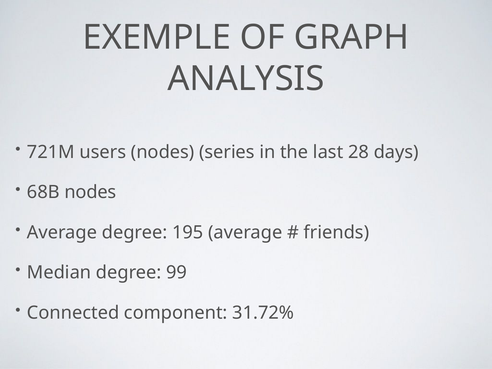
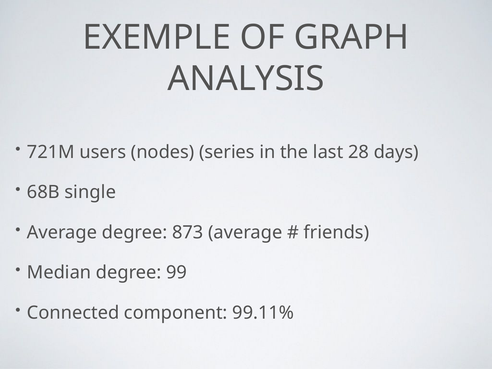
68B nodes: nodes -> single
195: 195 -> 873
31.72%: 31.72% -> 99.11%
